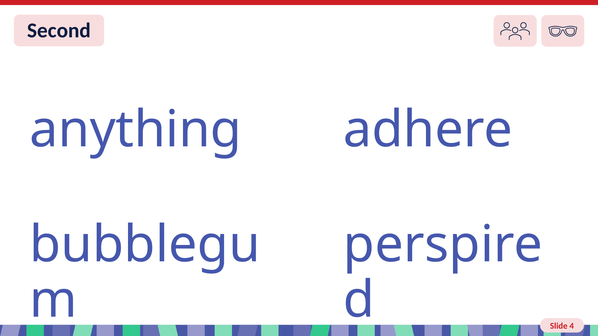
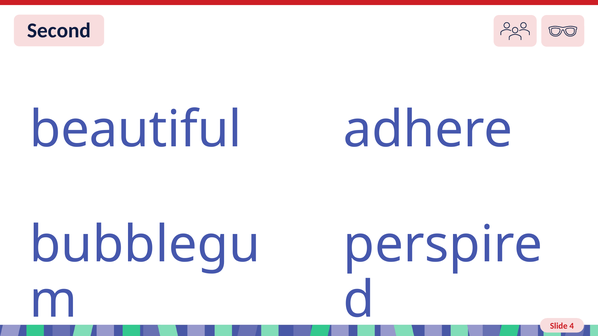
anything: anything -> beautiful
